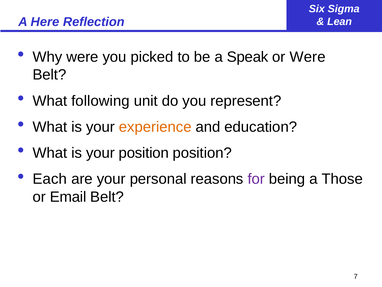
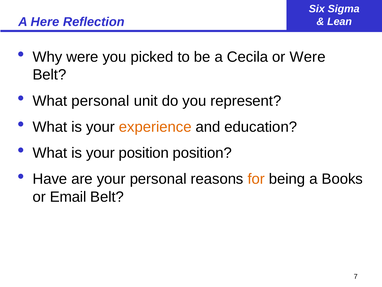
Speak: Speak -> Cecila
What following: following -> personal
Each: Each -> Have
for colour: purple -> orange
Those: Those -> Books
